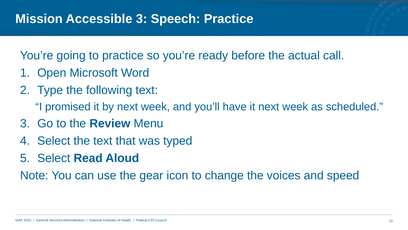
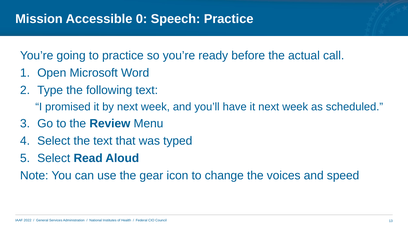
Accessible 3: 3 -> 0
